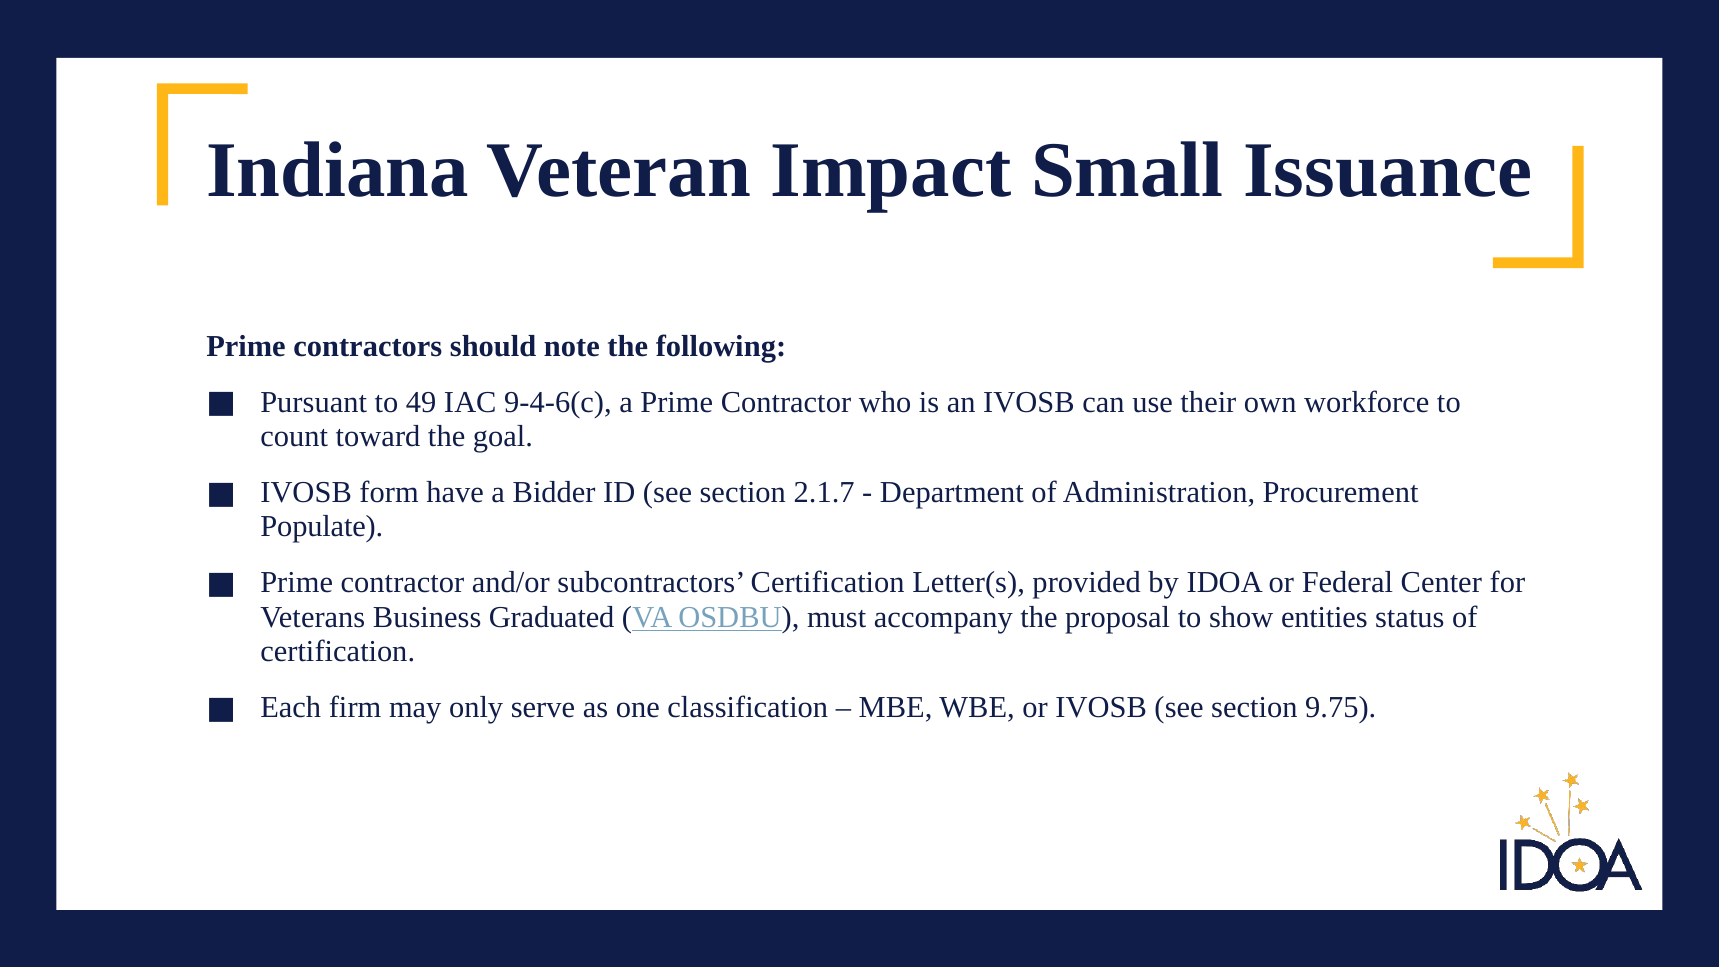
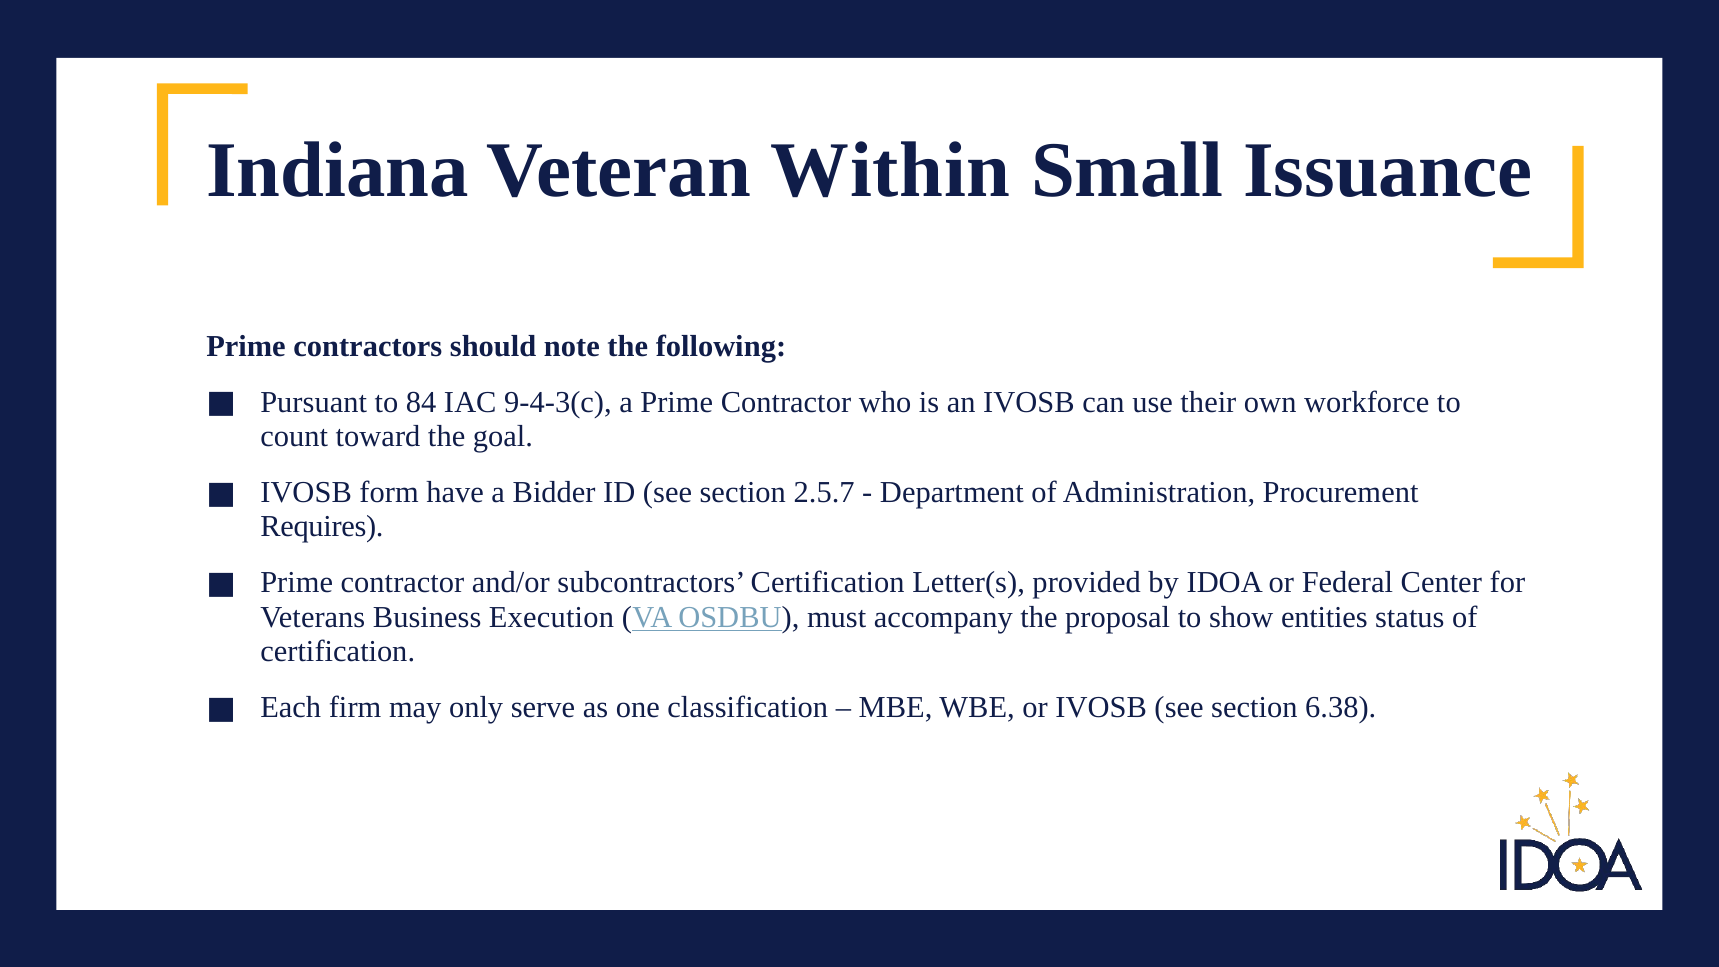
Impact: Impact -> Within
49: 49 -> 84
9-4-6(c: 9-4-6(c -> 9-4-3(c
2.1.7: 2.1.7 -> 2.5.7
Populate: Populate -> Requires
Graduated: Graduated -> Execution
9.75: 9.75 -> 6.38
